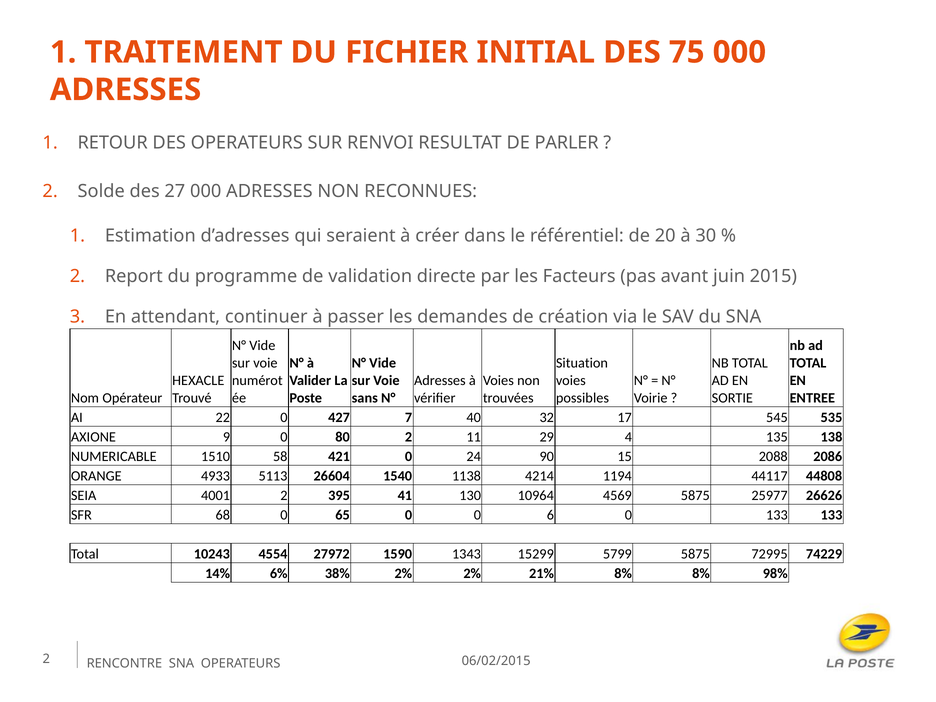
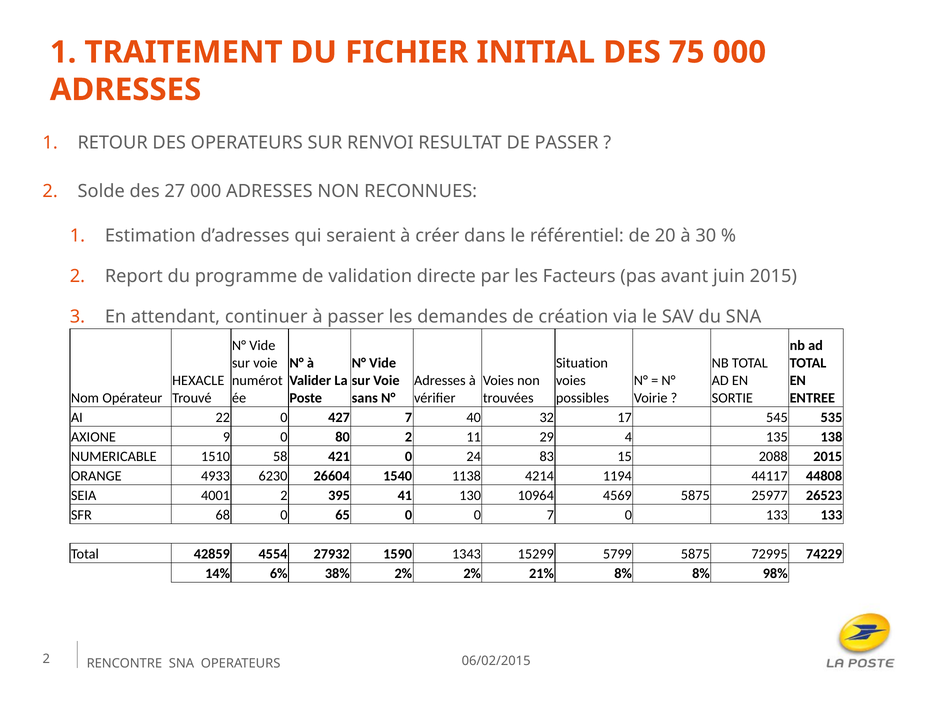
DE PARLER: PARLER -> PASSER
90: 90 -> 83
2088 2086: 2086 -> 2015
5113: 5113 -> 6230
26626: 26626 -> 26523
0 6: 6 -> 7
10243: 10243 -> 42859
27972: 27972 -> 27932
